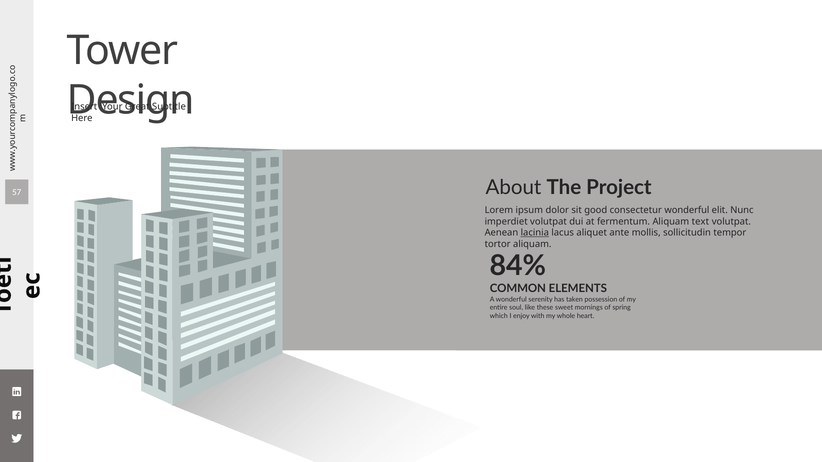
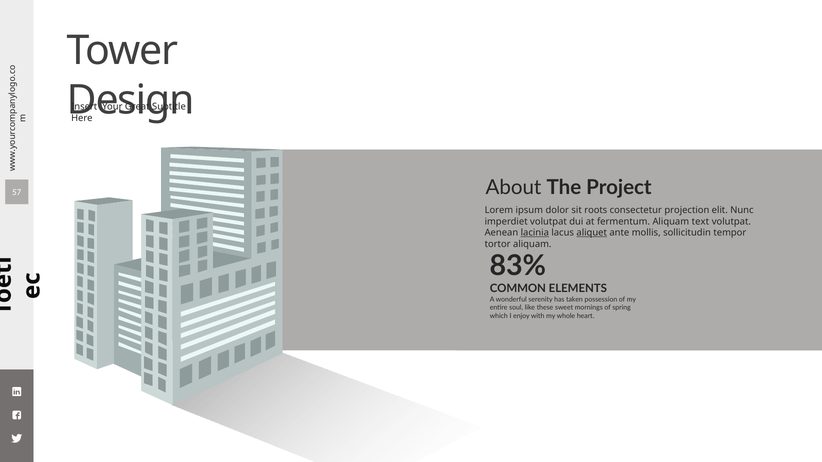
good: good -> roots
consectetur wonderful: wonderful -> projection
aliquet underline: none -> present
84%: 84% -> 83%
